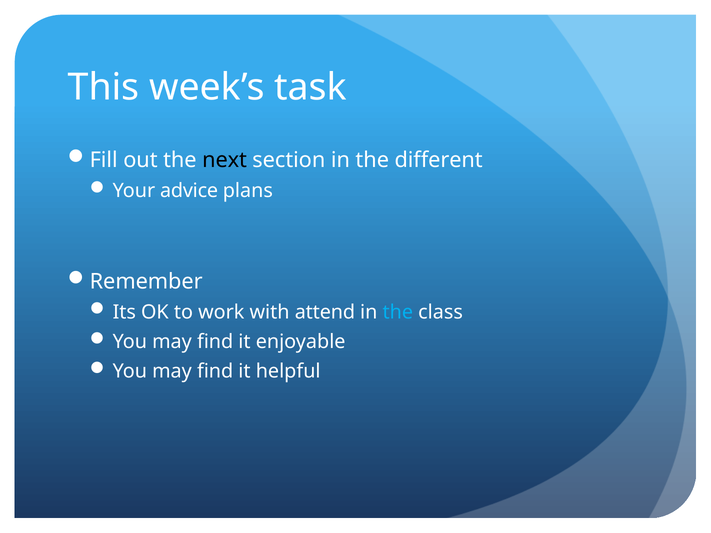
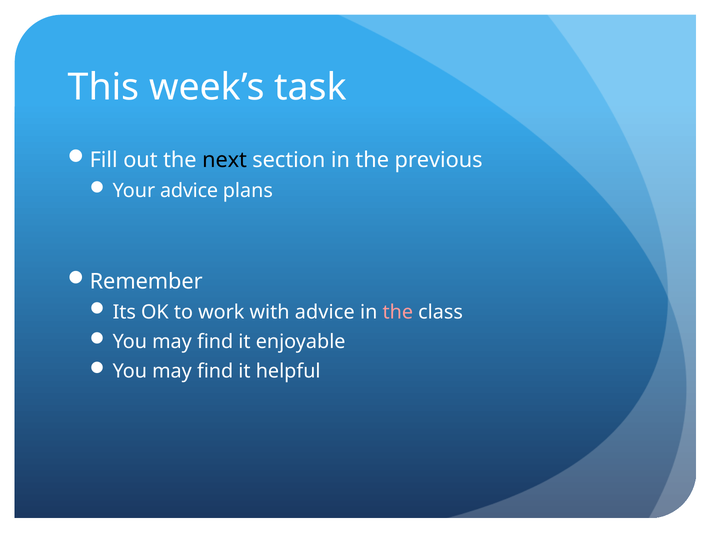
different: different -> previous
with attend: attend -> advice
the at (398, 312) colour: light blue -> pink
